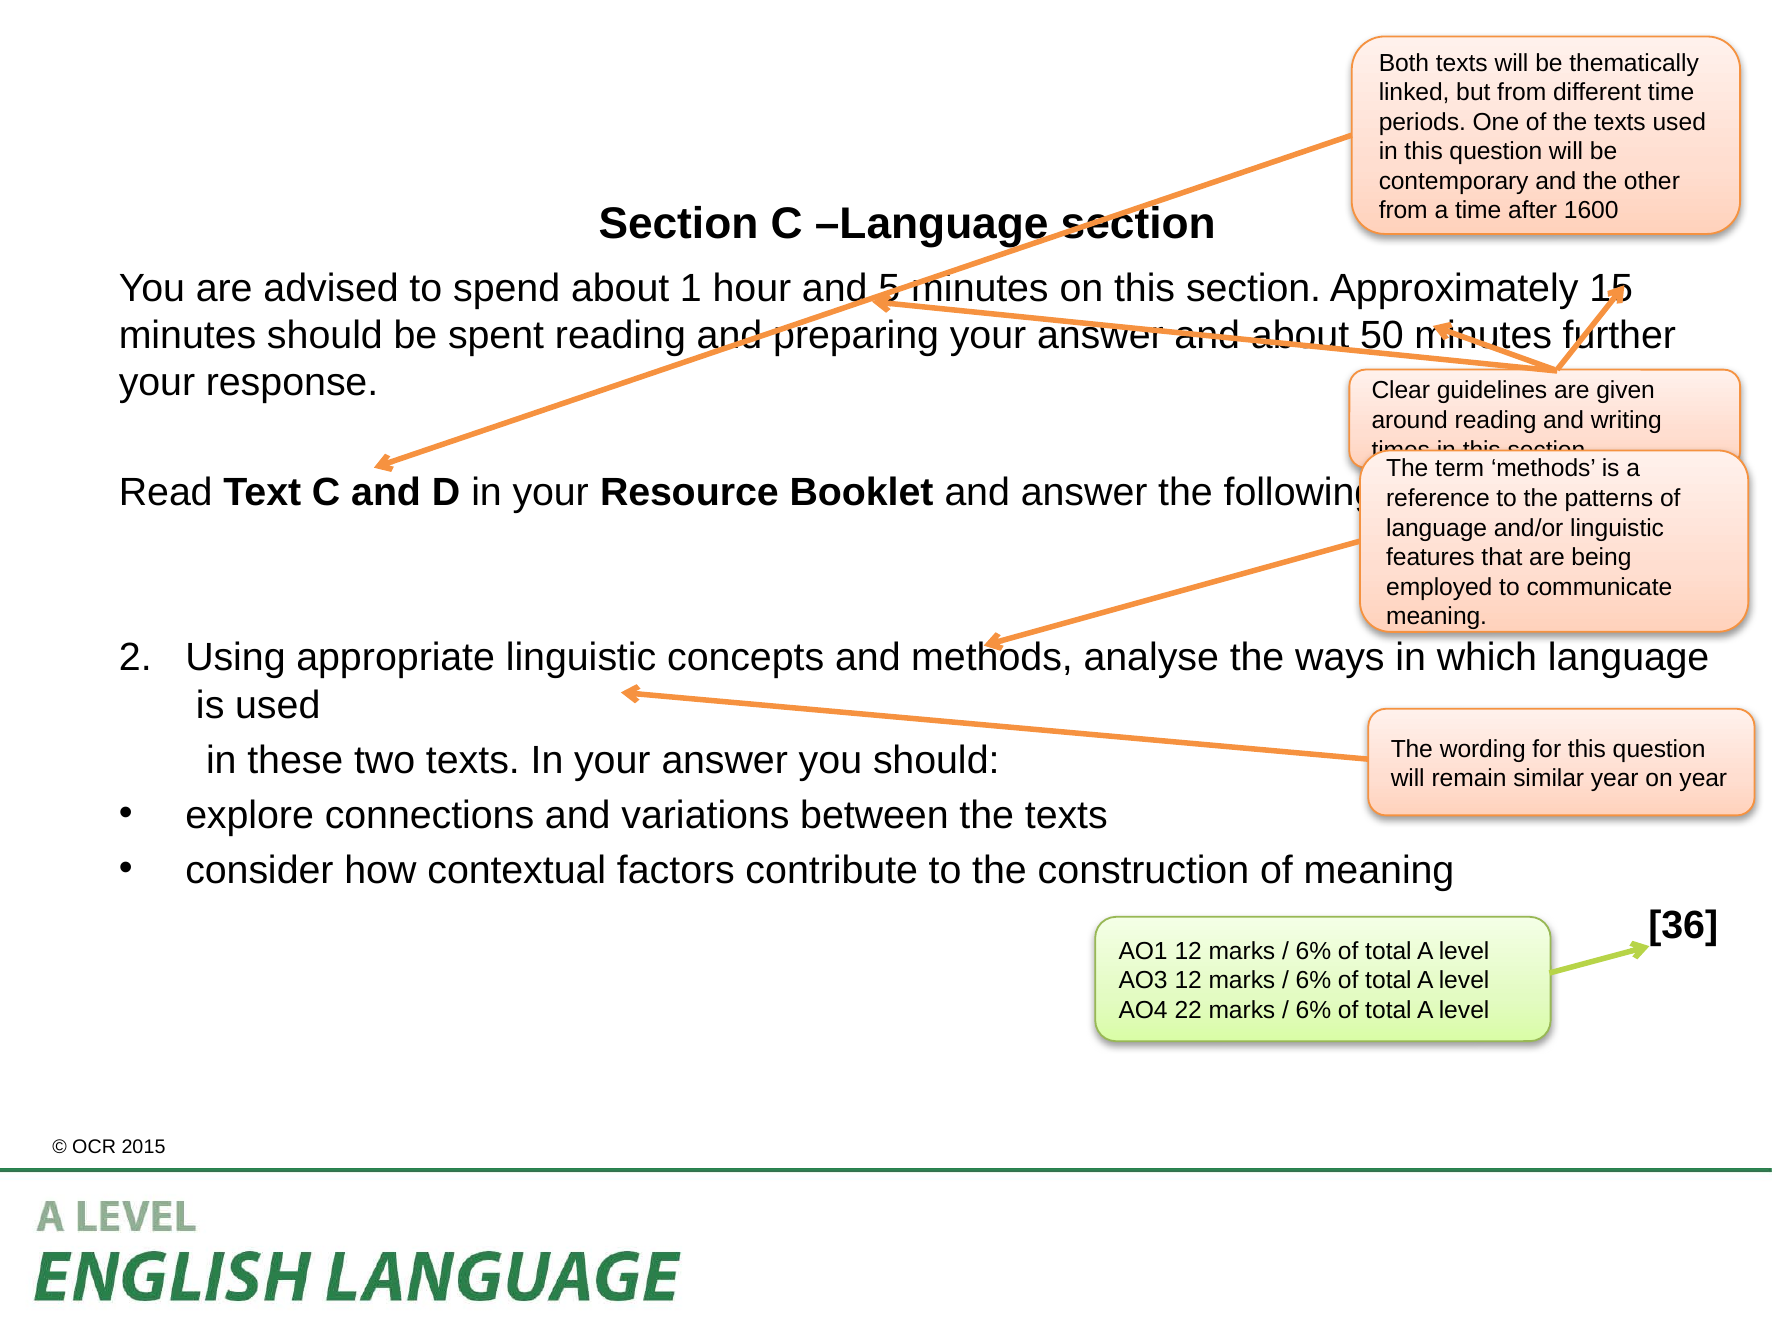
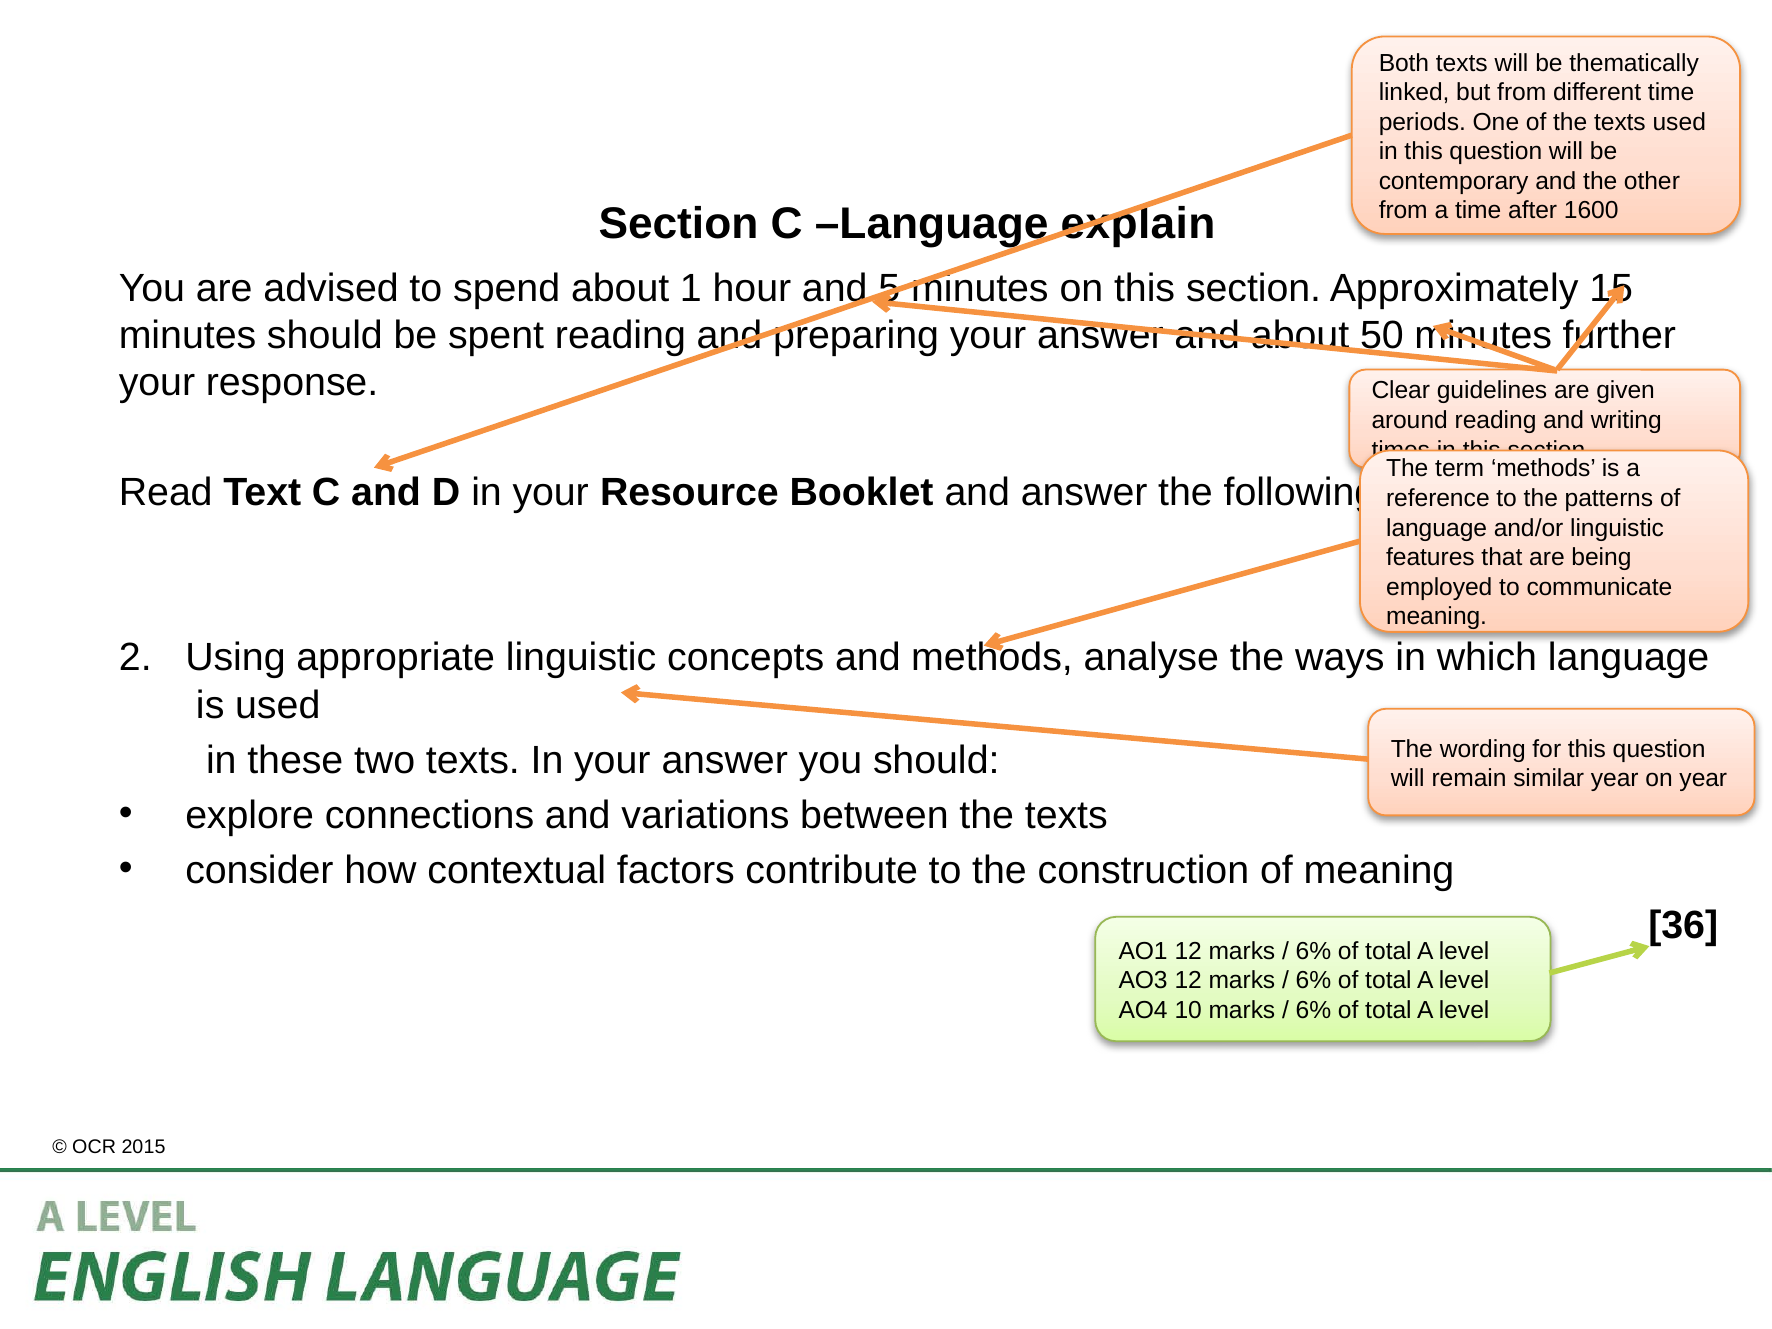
Language section: section -> explain
22: 22 -> 10
